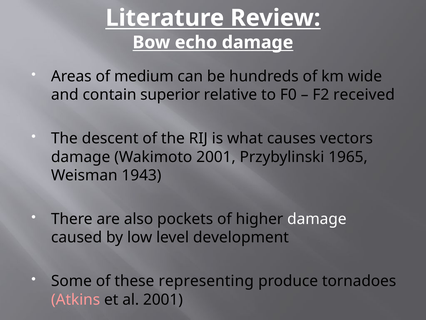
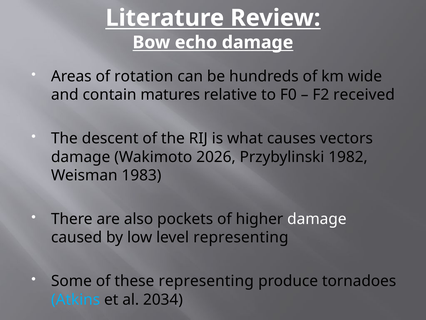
medium: medium -> rotation
superior: superior -> matures
Wakimoto 2001: 2001 -> 2026
1965: 1965 -> 1982
1943: 1943 -> 1983
level development: development -> representing
Atkins colour: pink -> light blue
al 2001: 2001 -> 2034
